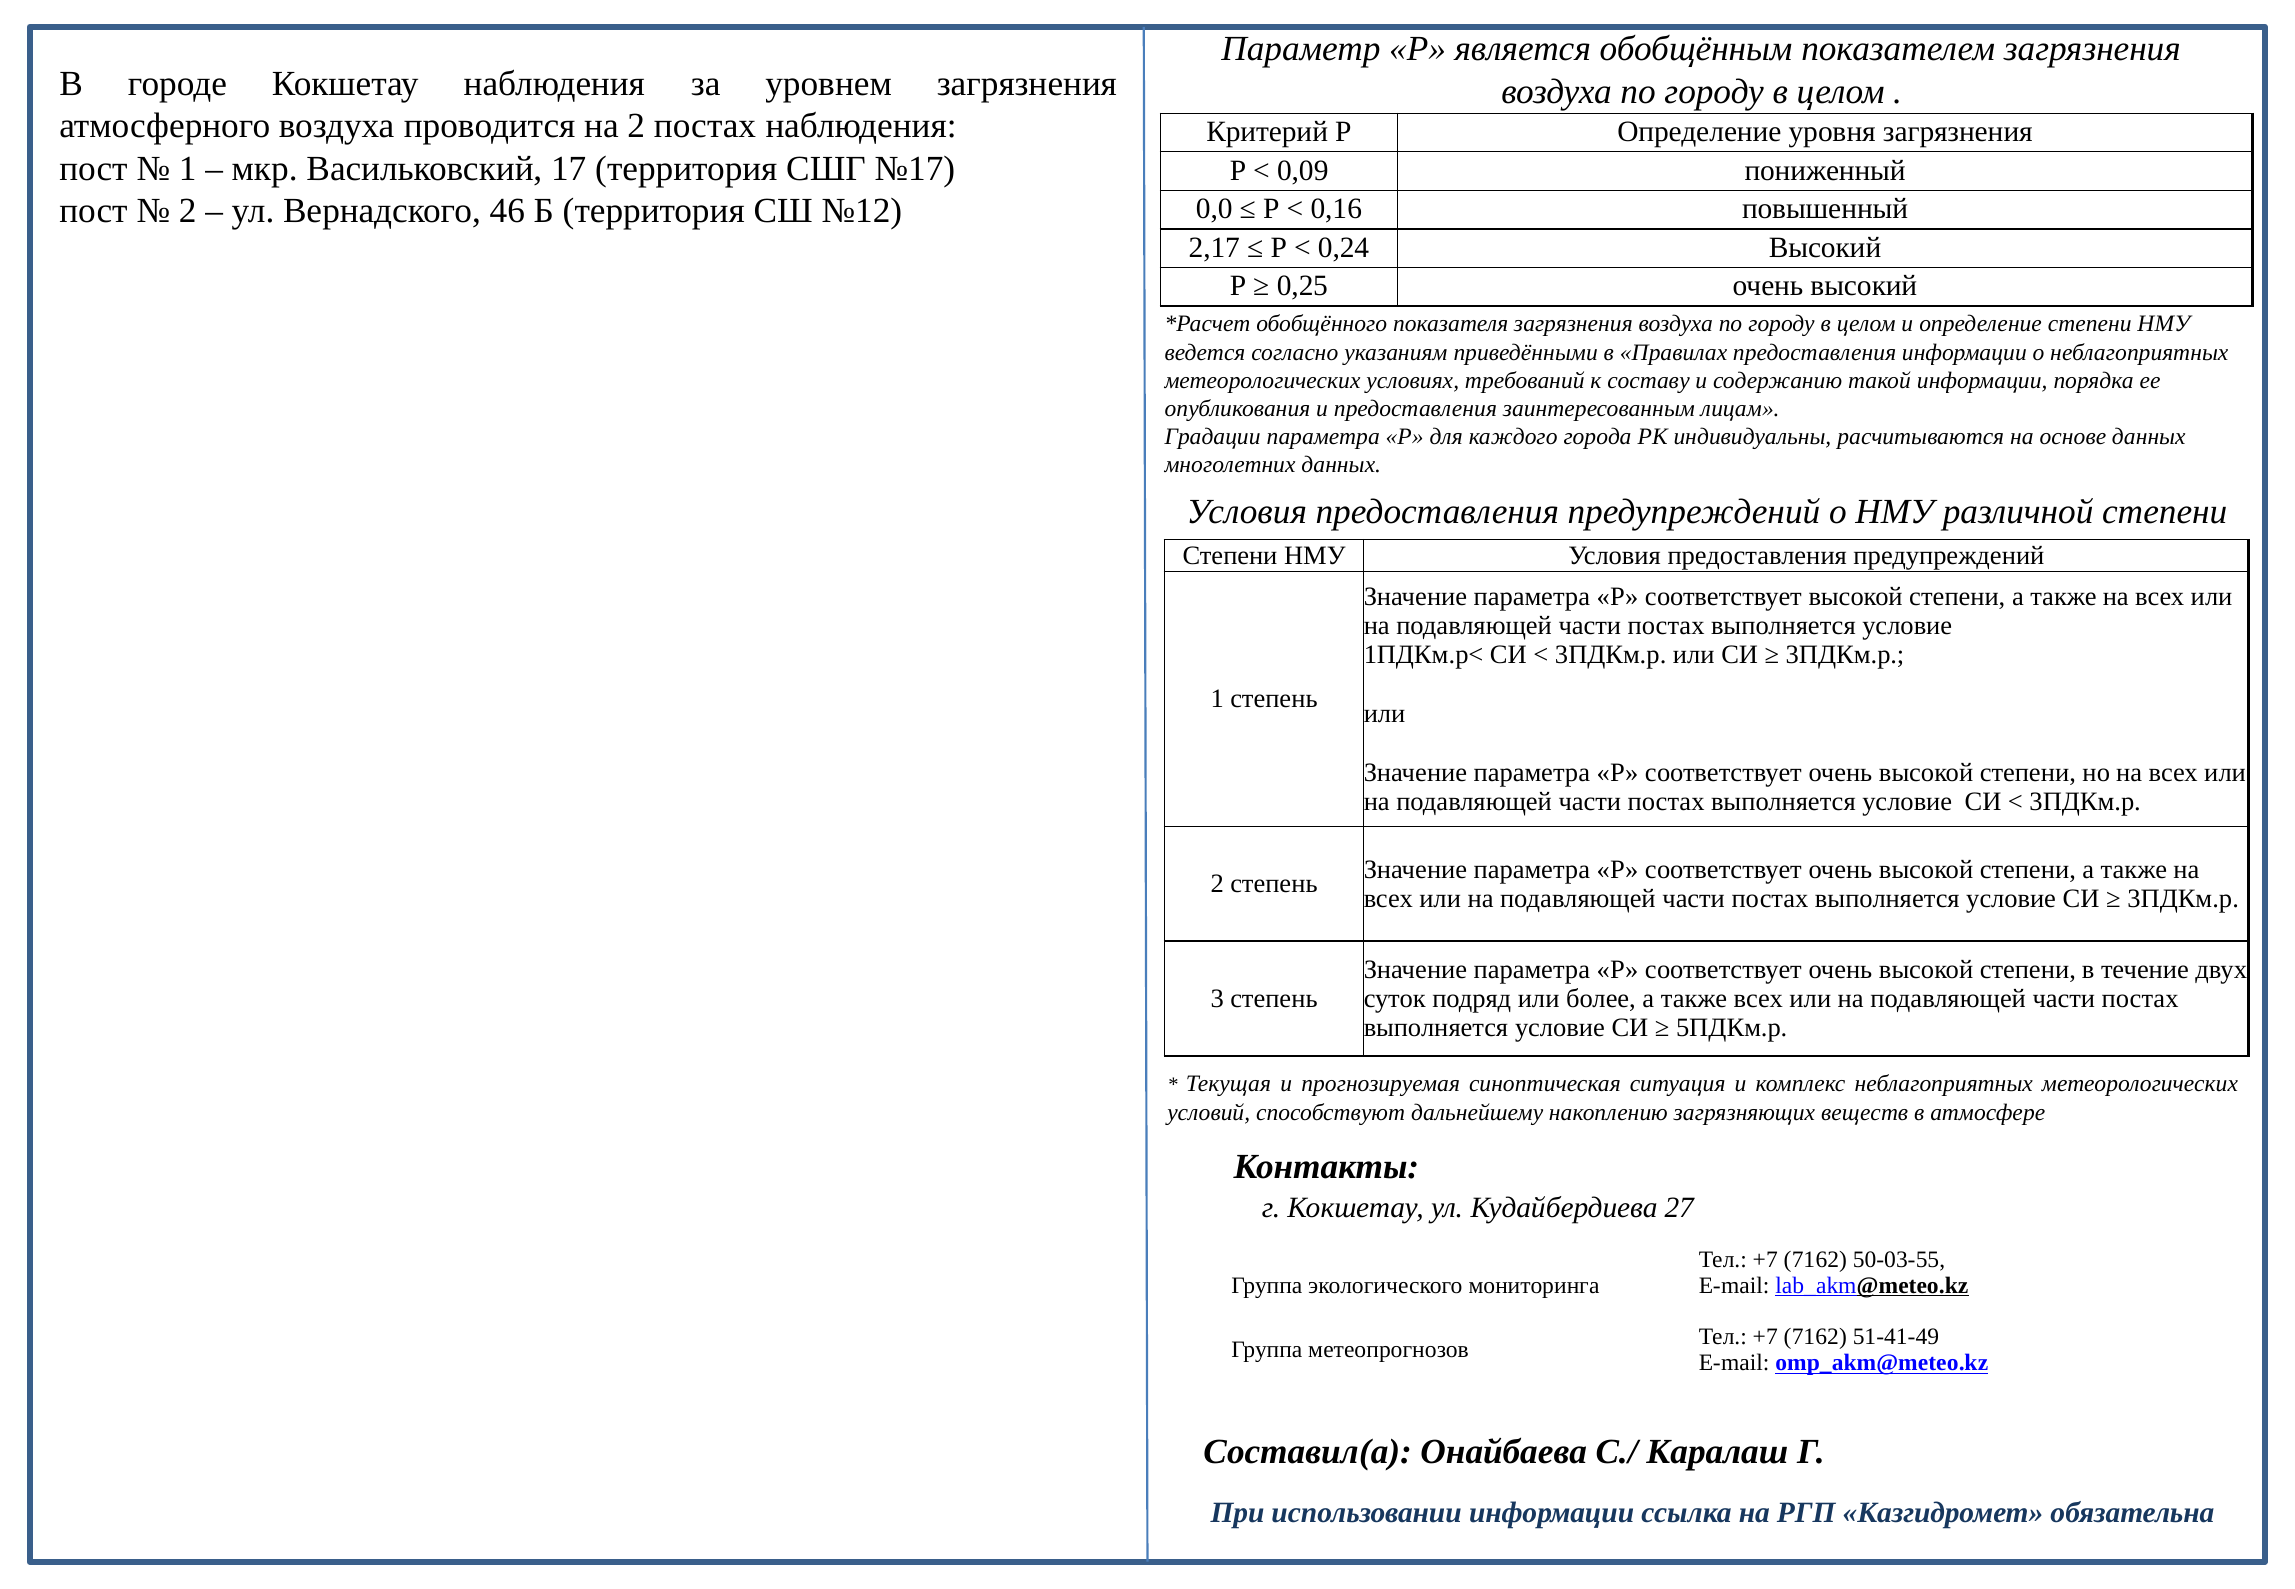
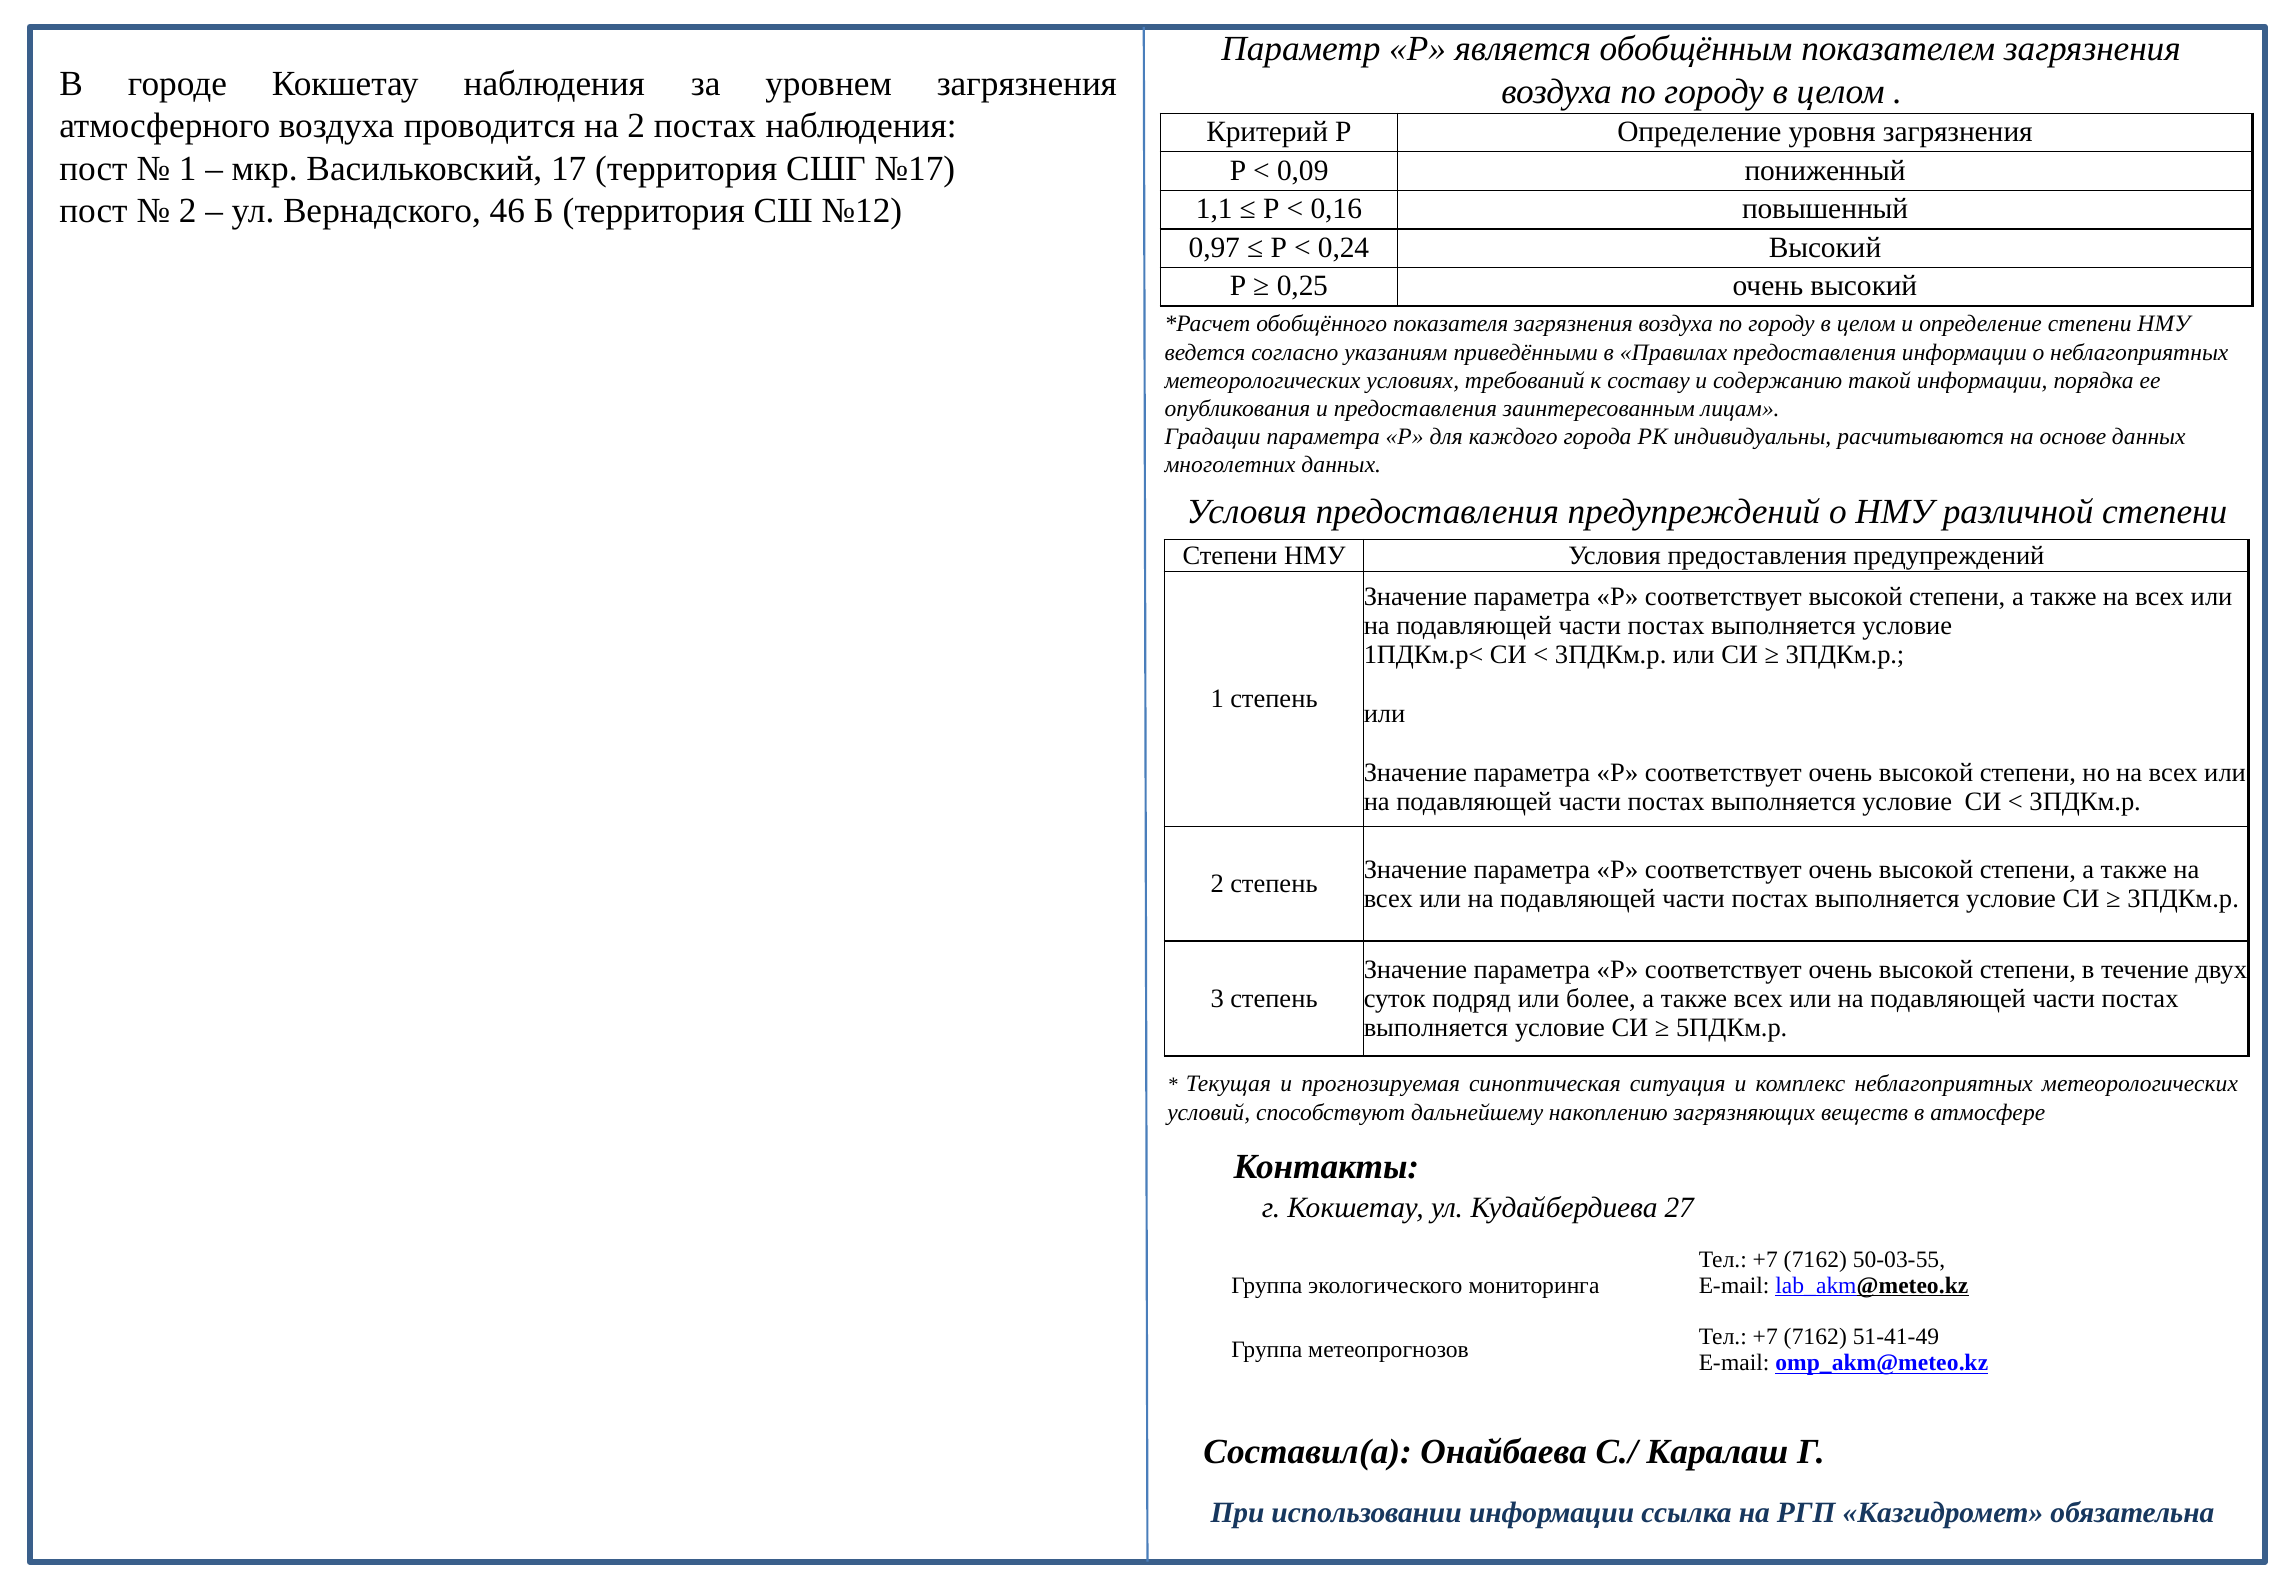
0,0: 0,0 -> 1,1
2,17: 2,17 -> 0,97
